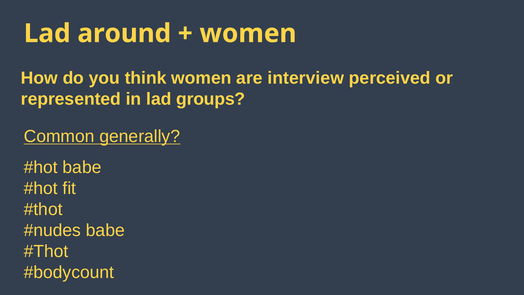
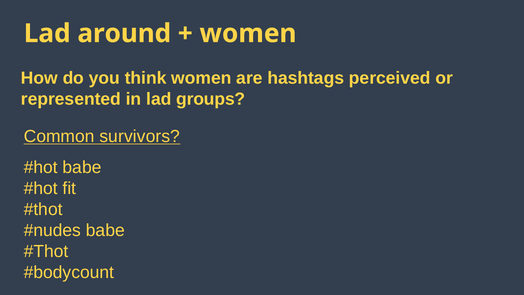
interview: interview -> hashtags
generally: generally -> survivors
